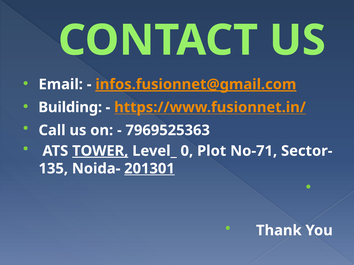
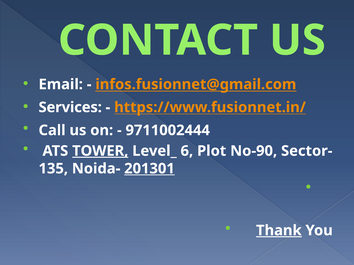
infos.fusionnet@gmail.com underline: present -> none
Building: Building -> Services
7969525363: 7969525363 -> 9711002444
0: 0 -> 6
No-71: No-71 -> No-90
Thank underline: none -> present
